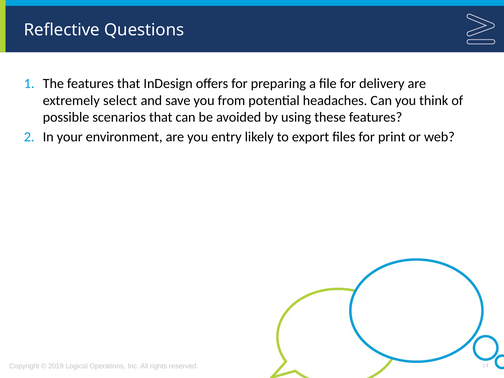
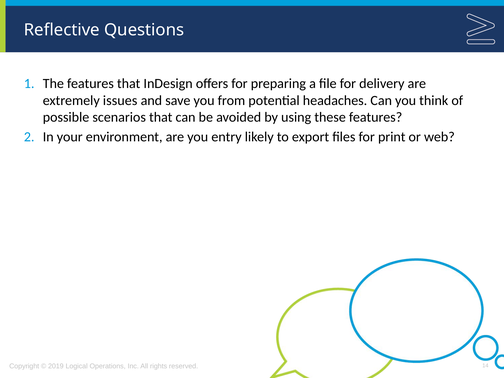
select: select -> issues
